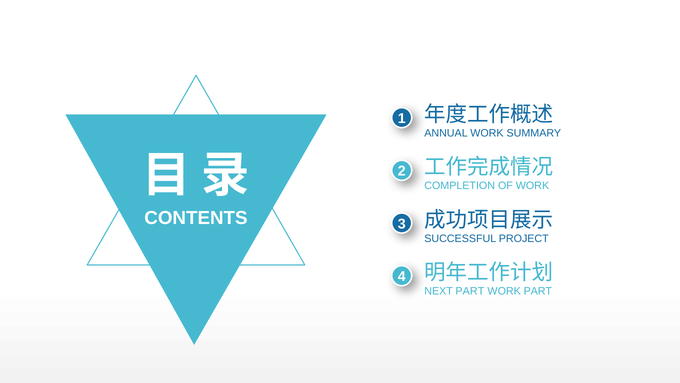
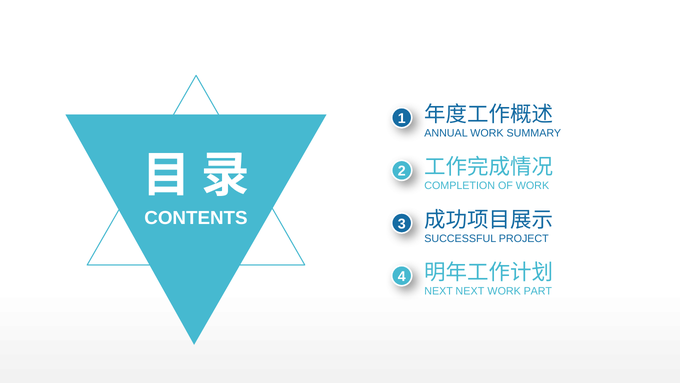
NEXT PART: PART -> NEXT
